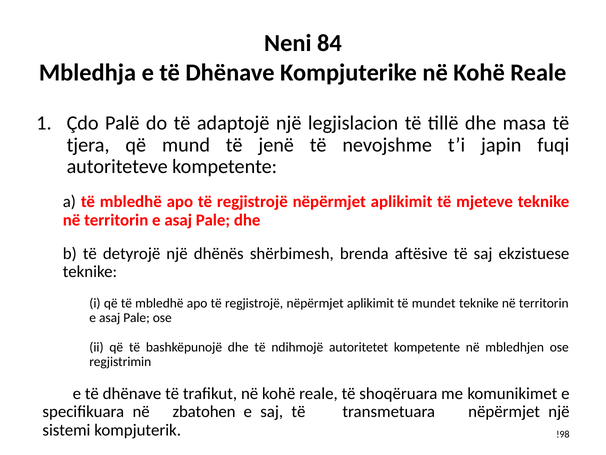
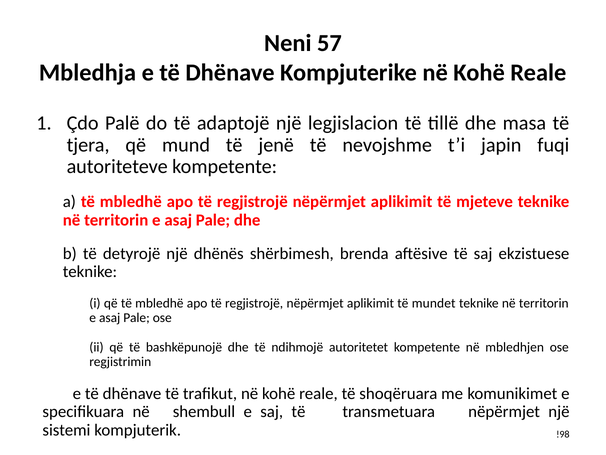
84: 84 -> 57
zbatohen: zbatohen -> shembull
